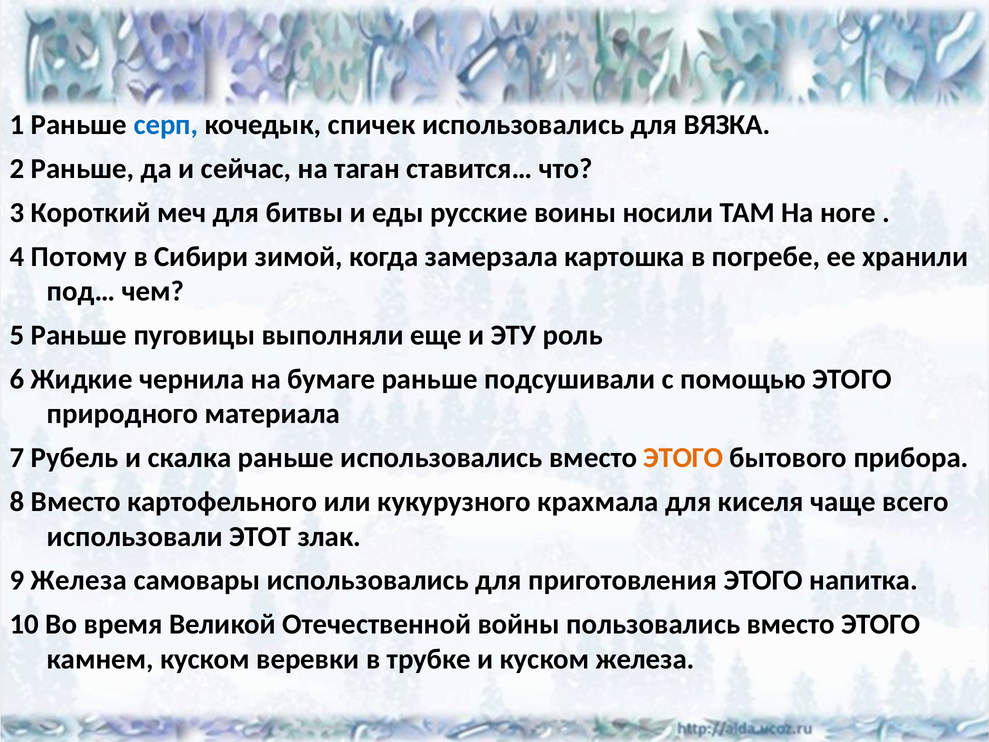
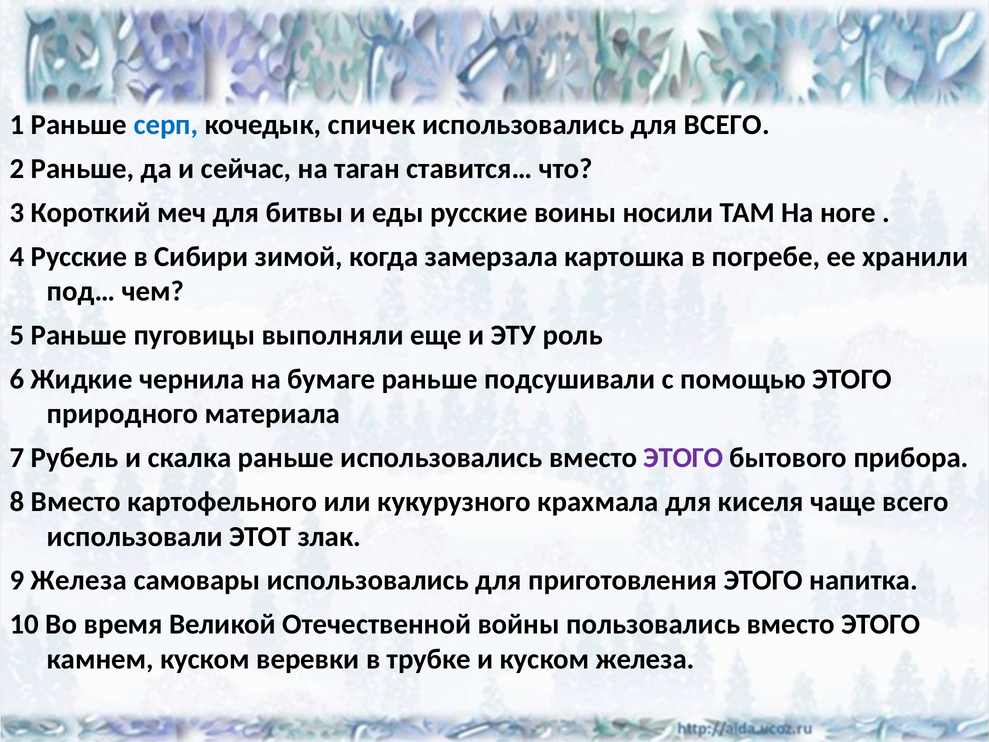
для ВЯЗКА: ВЯЗКА -> ВСЕГО
4 Потому: Потому -> Русские
ЭТОГО at (683, 458) colour: orange -> purple
